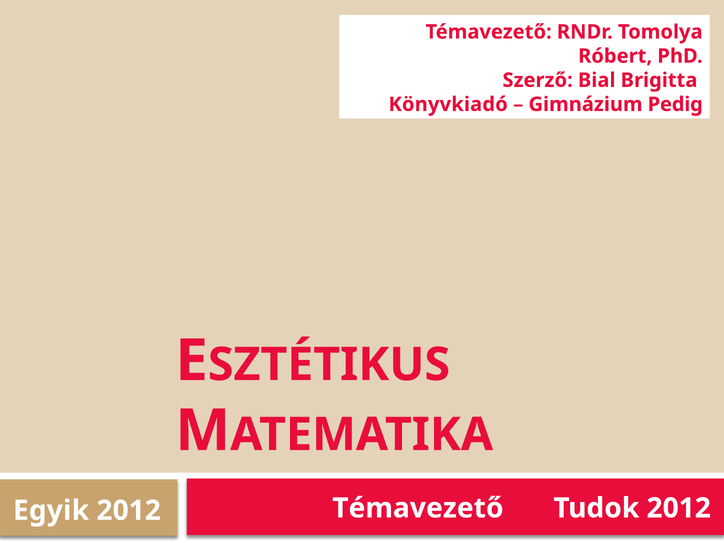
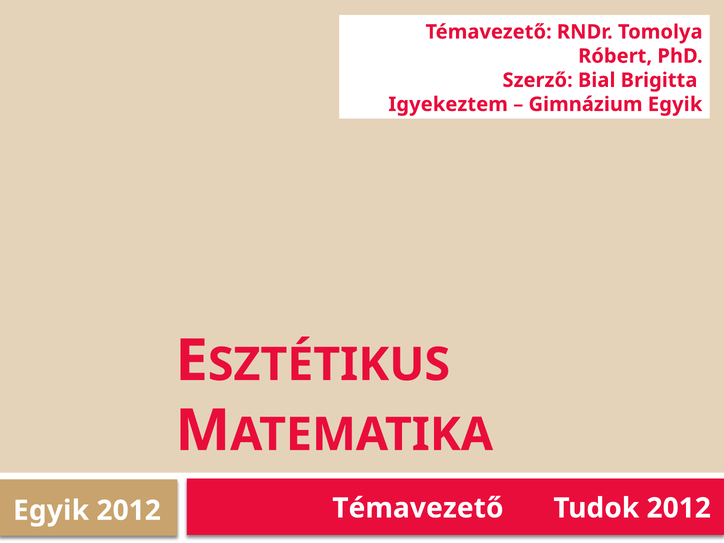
Könyvkiadó: Könyvkiadó -> Igyekeztem
Gimnázium Pedig: Pedig -> Egyik
